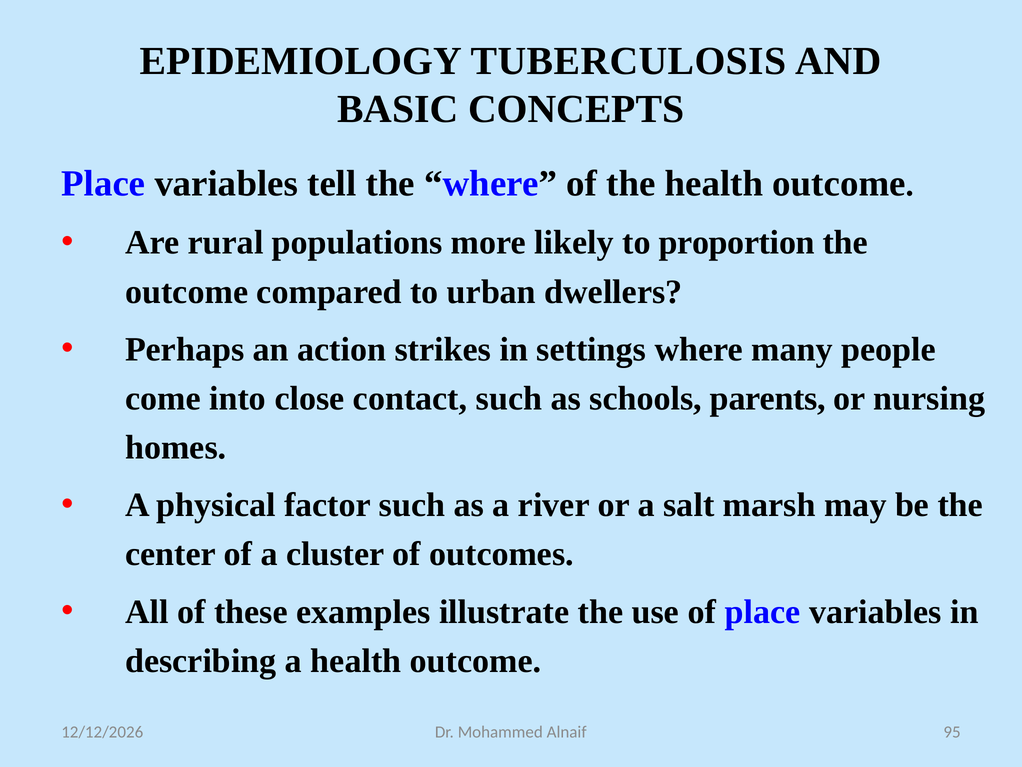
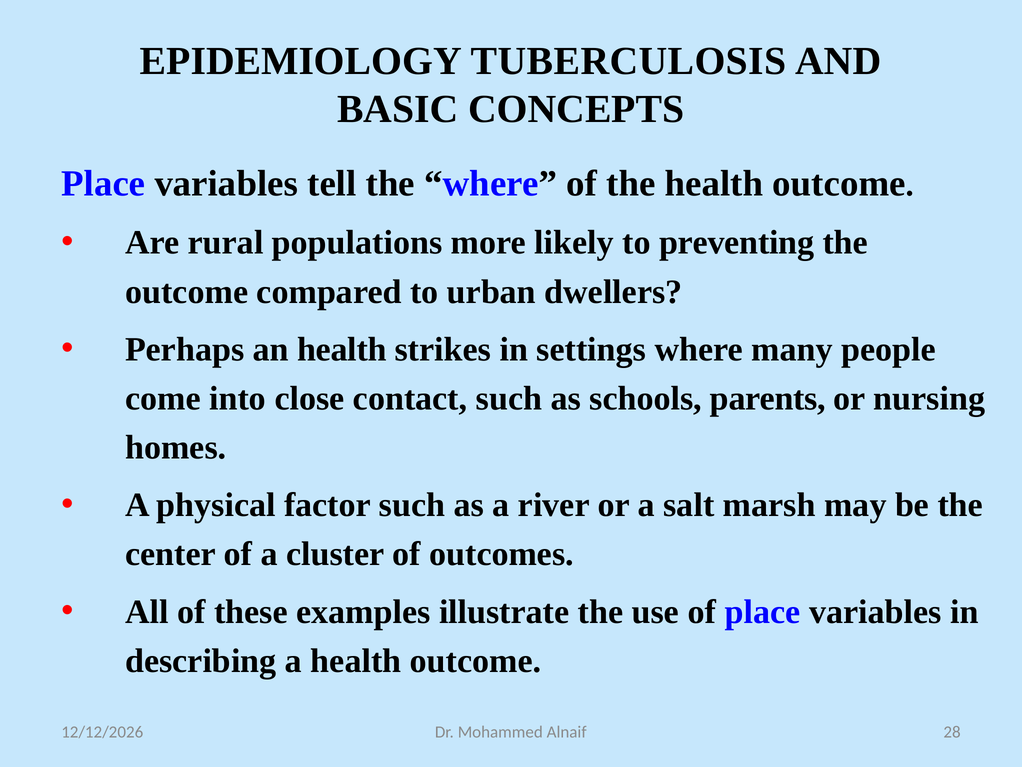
proportion: proportion -> preventing
an action: action -> health
95: 95 -> 28
